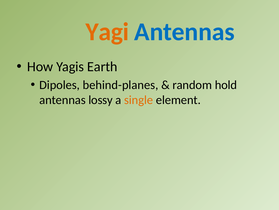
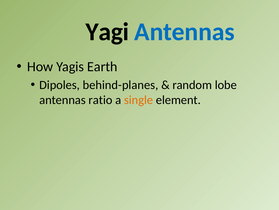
Yagi colour: orange -> black
hold: hold -> lobe
lossy: lossy -> ratio
